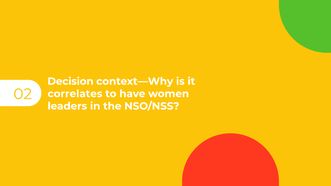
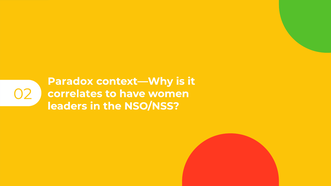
Decision: Decision -> Paradox
